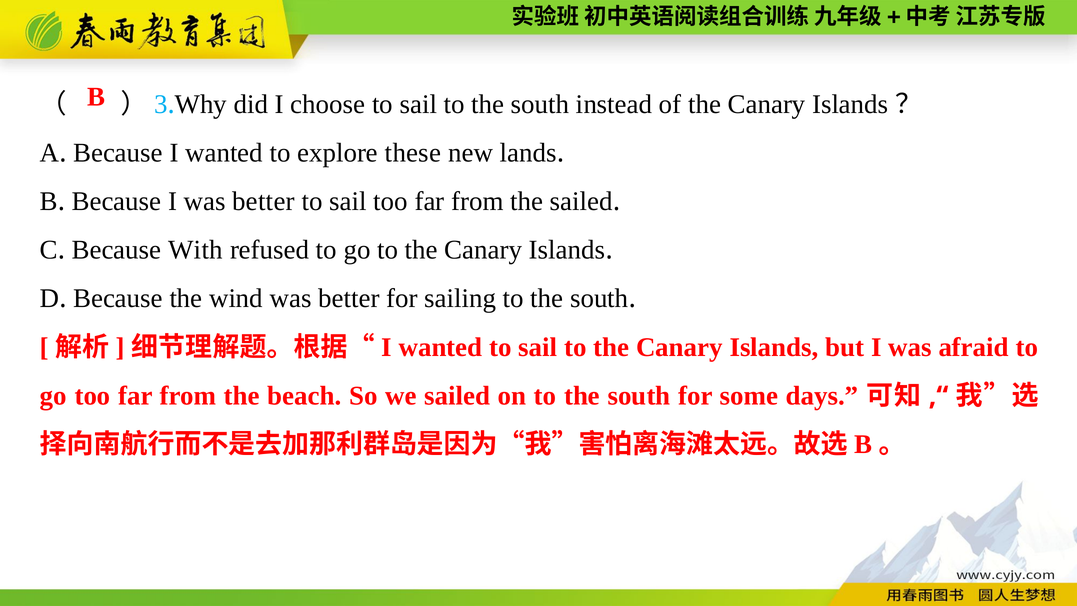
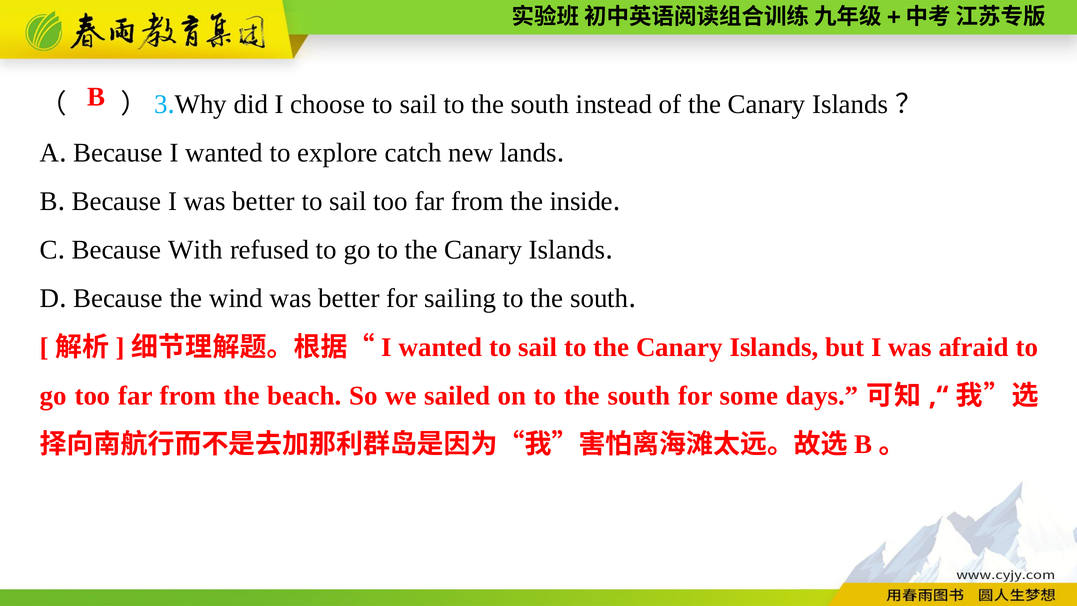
these: these -> catch
the sailed: sailed -> inside
